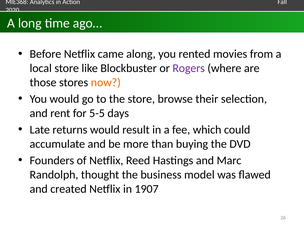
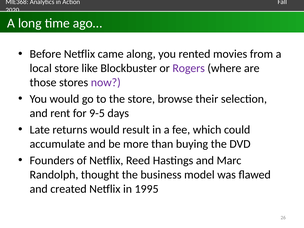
now colour: orange -> purple
5-5: 5-5 -> 9-5
1907: 1907 -> 1995
